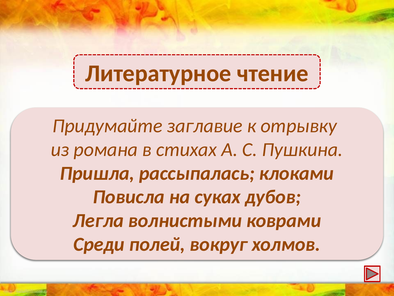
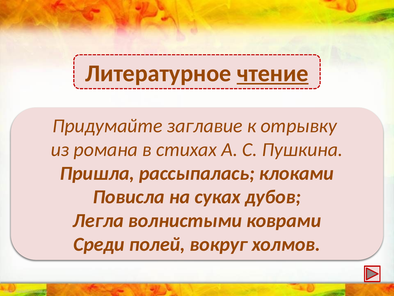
чтение underline: none -> present
